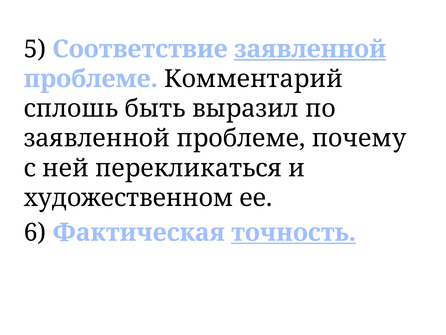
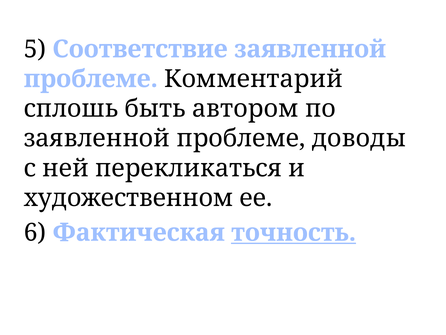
заявленной at (310, 49) underline: present -> none
выразил: выразил -> автором
почему: почему -> доводы
